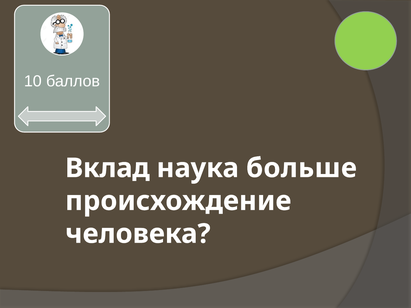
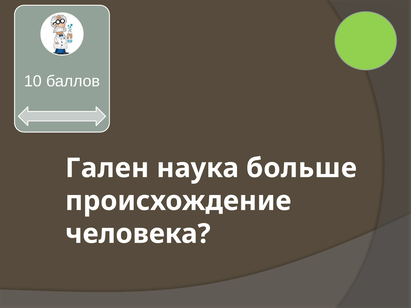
Вклад: Вклад -> Гален
